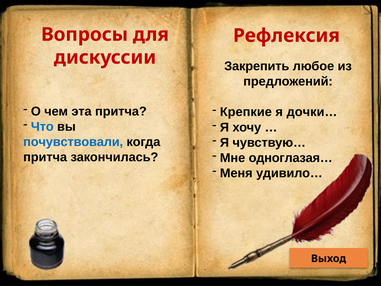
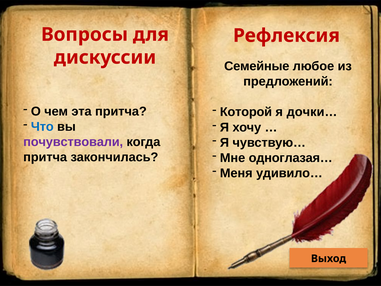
Закрепить: Закрепить -> Семейные
Крепкие: Крепкие -> Которой
почувствовали colour: blue -> purple
